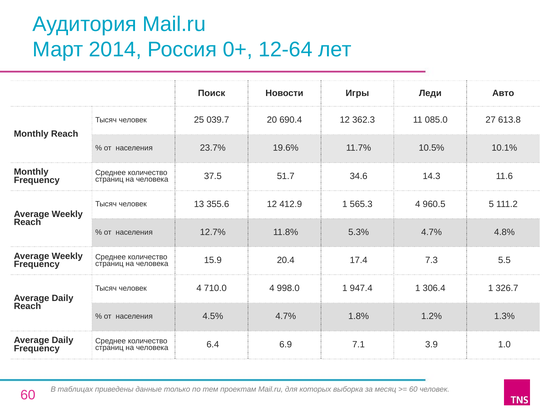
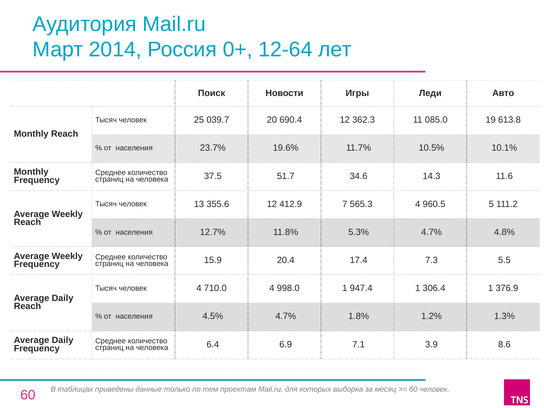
27: 27 -> 19
412.9 1: 1 -> 7
326.7: 326.7 -> 376.9
1.0: 1.0 -> 8.6
